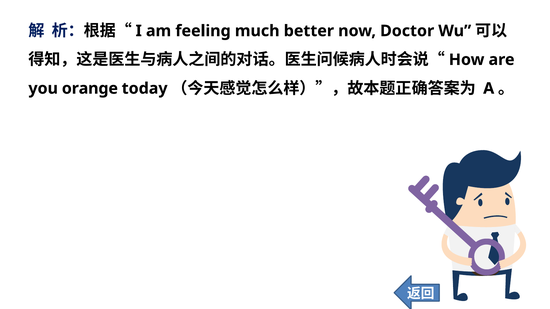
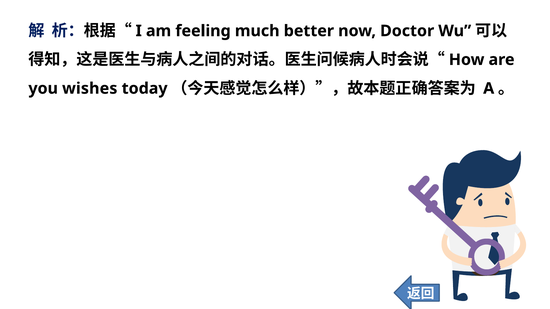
orange: orange -> wishes
